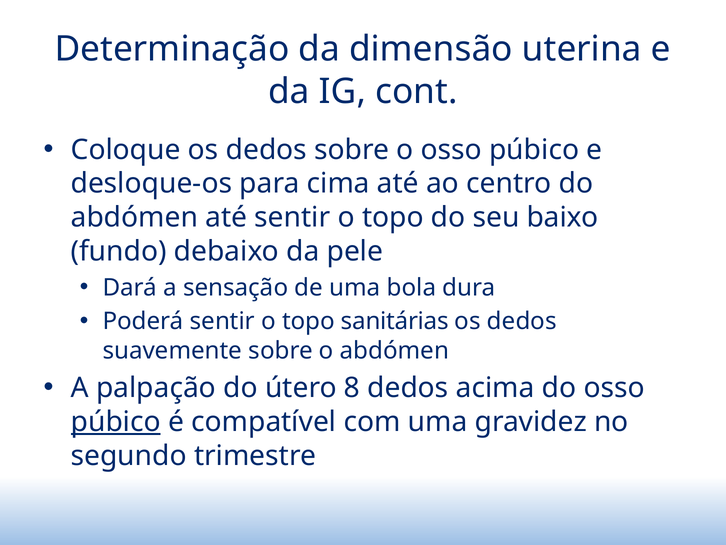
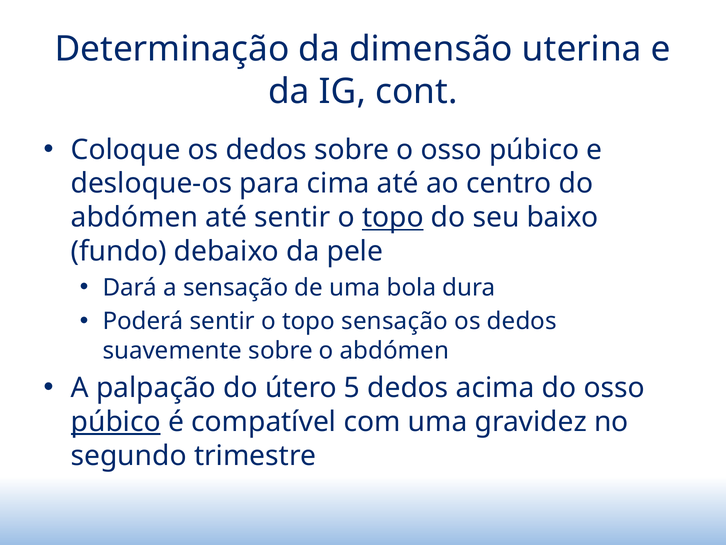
topo at (393, 217) underline: none -> present
topo sanitárias: sanitárias -> sensação
8: 8 -> 5
